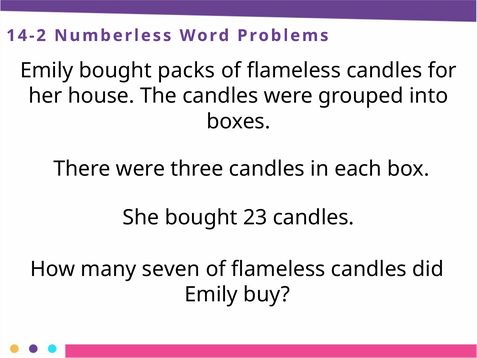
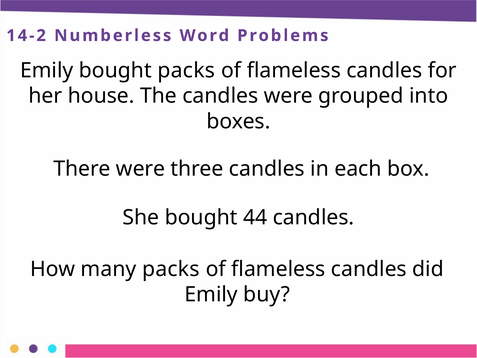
23: 23 -> 44
many seven: seven -> packs
